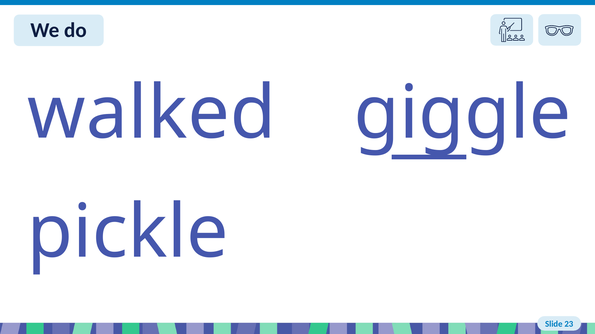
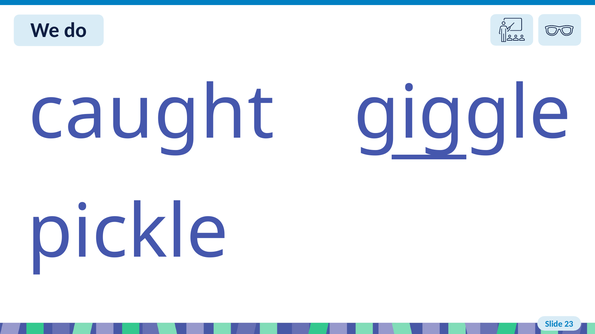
walked: walked -> caught
